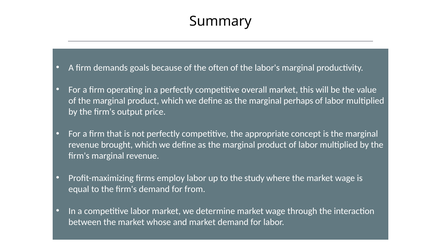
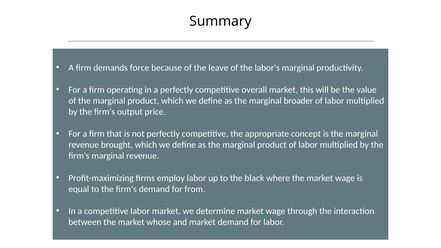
goals: goals -> force
often: often -> leave
perhaps: perhaps -> broader
study: study -> black
